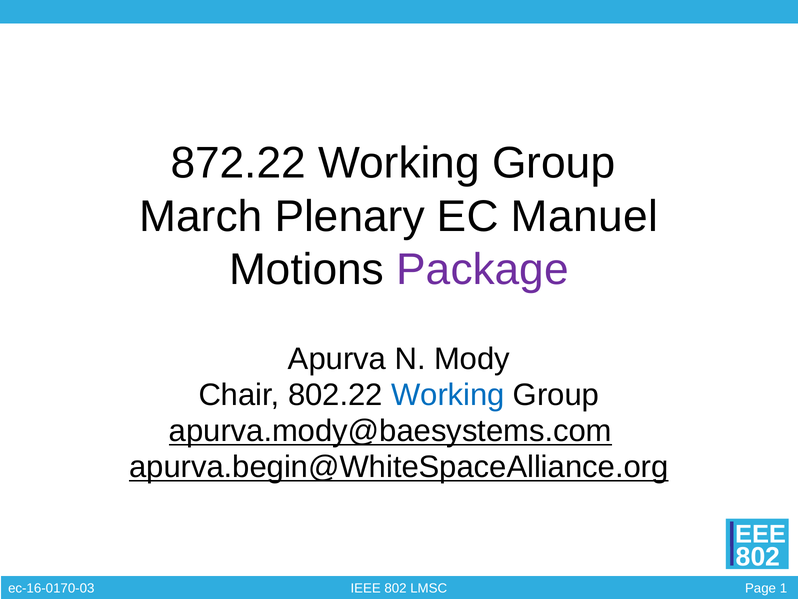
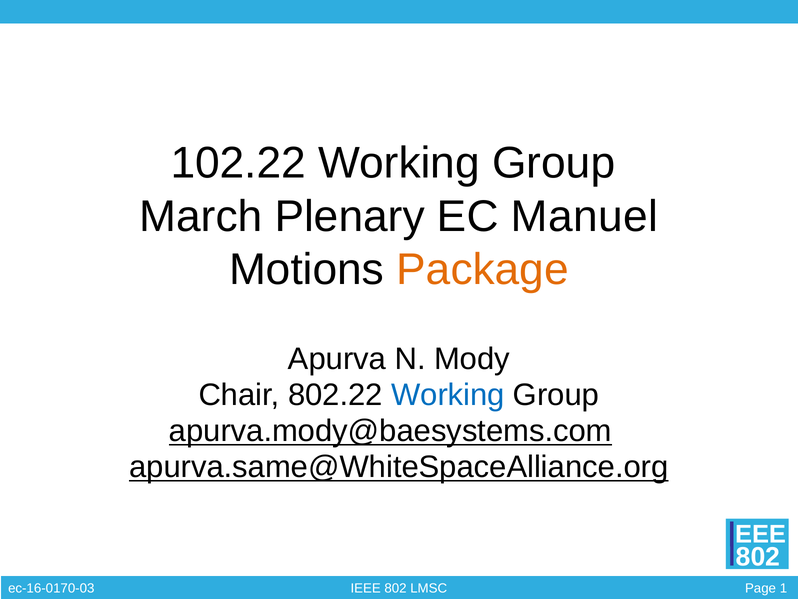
872.22: 872.22 -> 102.22
Package colour: purple -> orange
apurva.begin@WhiteSpaceAlliance.org: apurva.begin@WhiteSpaceAlliance.org -> apurva.same@WhiteSpaceAlliance.org
